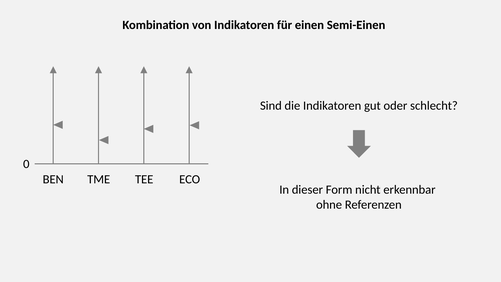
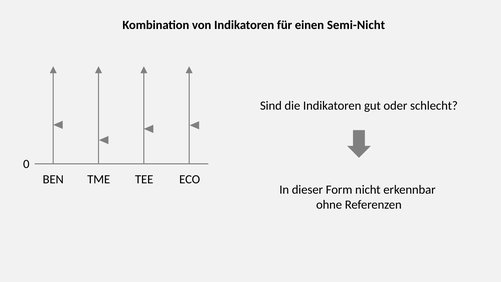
Semi-Einen: Semi-Einen -> Semi-Nicht
